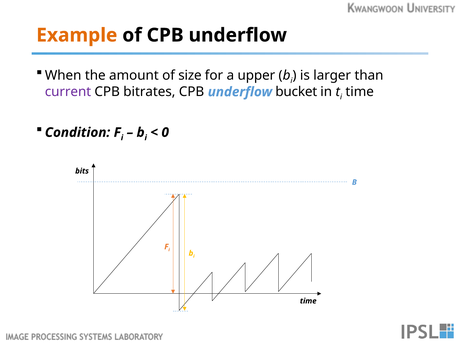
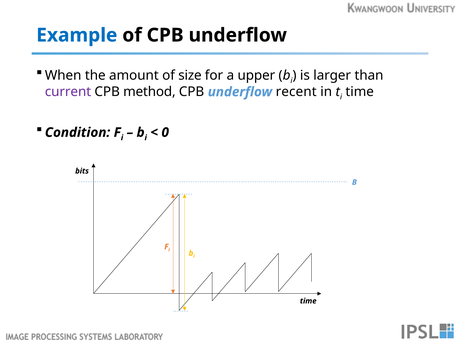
Example colour: orange -> blue
bitrates: bitrates -> method
bucket: bucket -> recent
